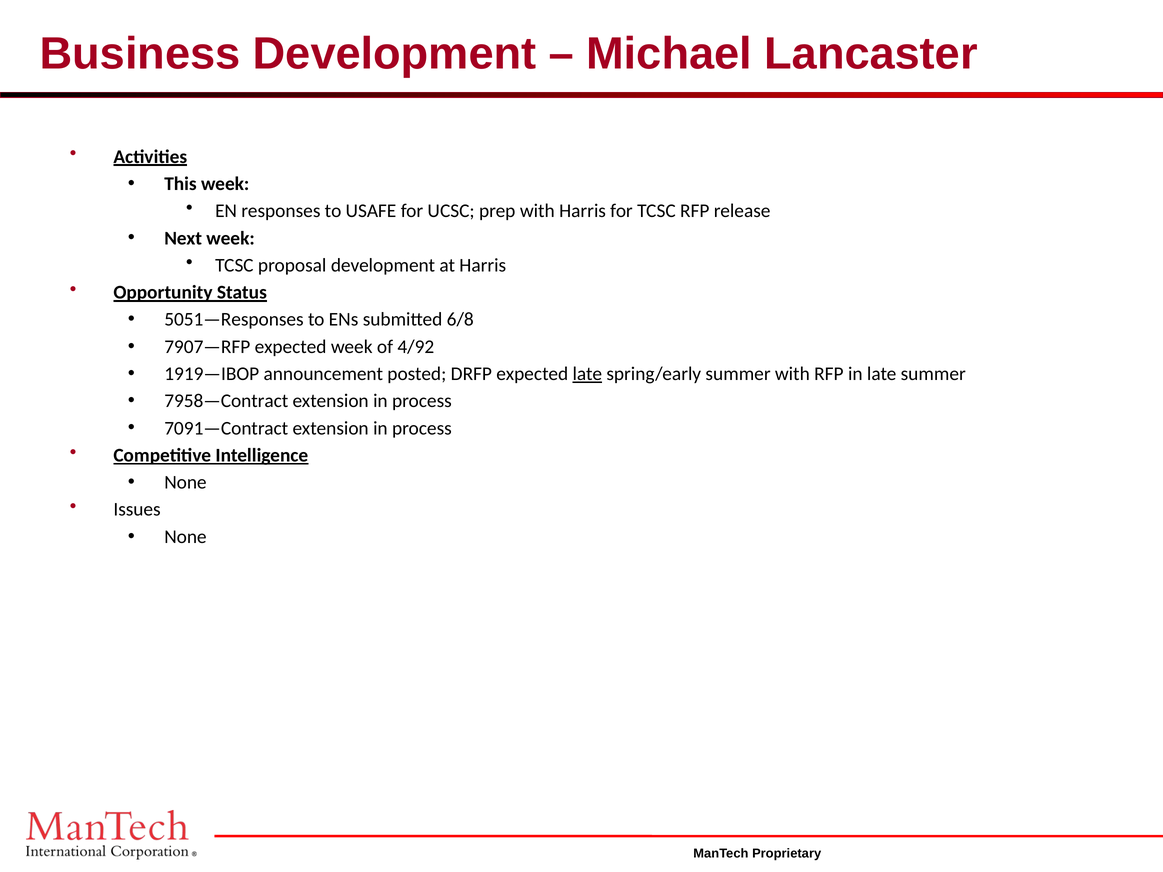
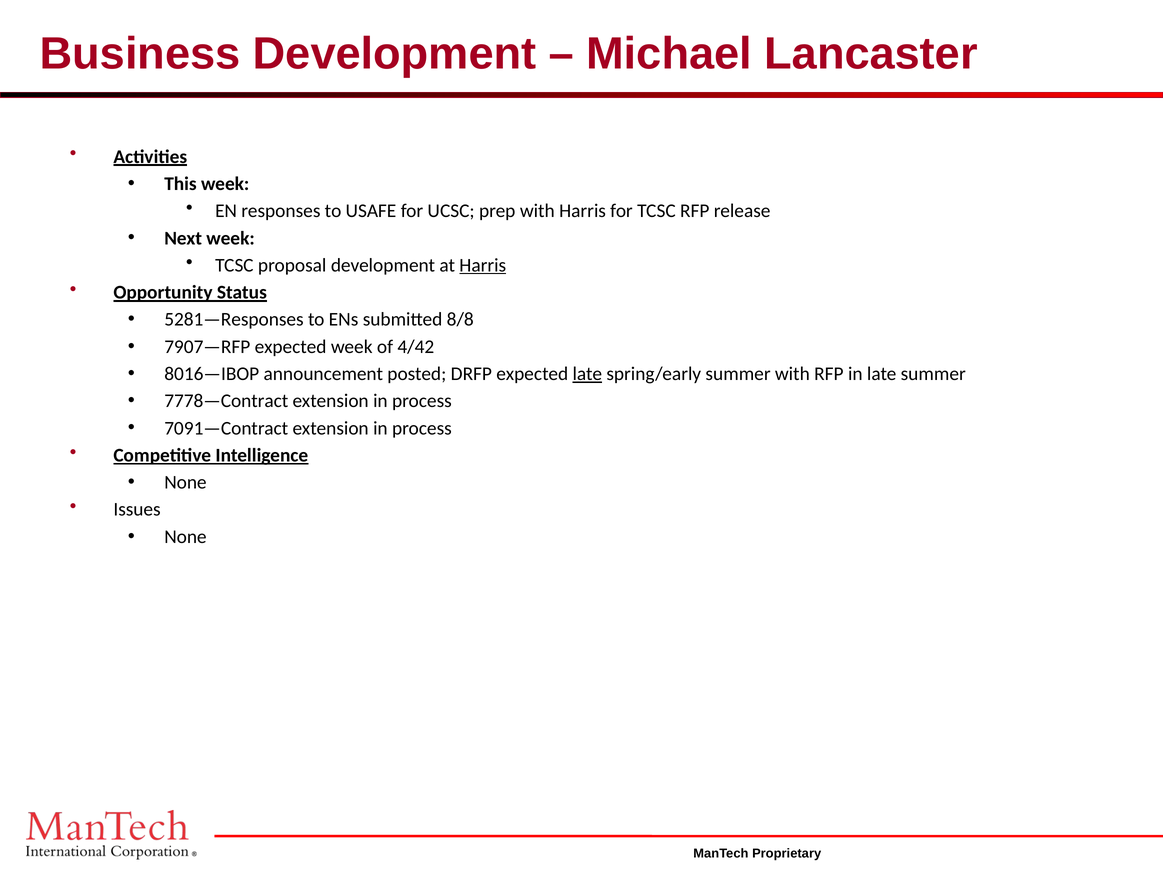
Harris at (483, 265) underline: none -> present
5051—Responses: 5051—Responses -> 5281—Responses
6/8: 6/8 -> 8/8
4/92: 4/92 -> 4/42
1919—IBOP: 1919—IBOP -> 8016—IBOP
7958—Contract: 7958—Contract -> 7778—Contract
